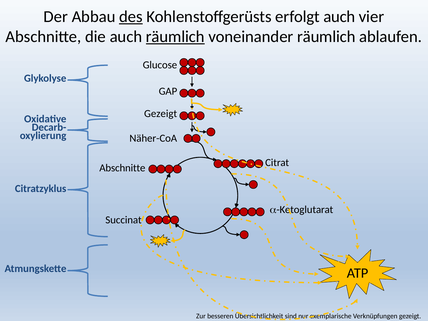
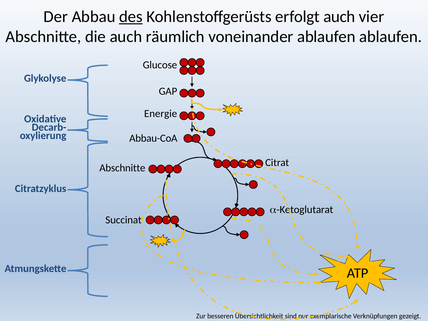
räumlich at (175, 37) underline: present -> none
voneinander räumlich: räumlich -> ablaufen
Gezeigt at (161, 114): Gezeigt -> Energie
Näher-CoA: Näher-CoA -> Abbau-CoA
